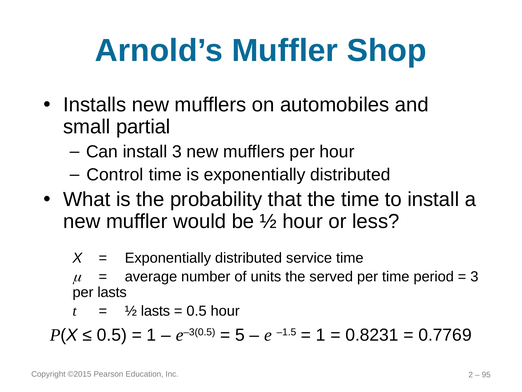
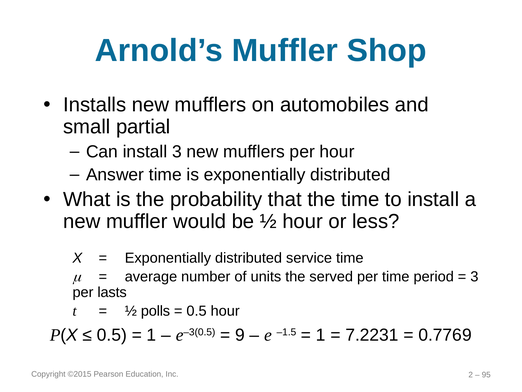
Control: Control -> Answer
½ lasts: lasts -> polls
5: 5 -> 9
0.8231: 0.8231 -> 7.2231
